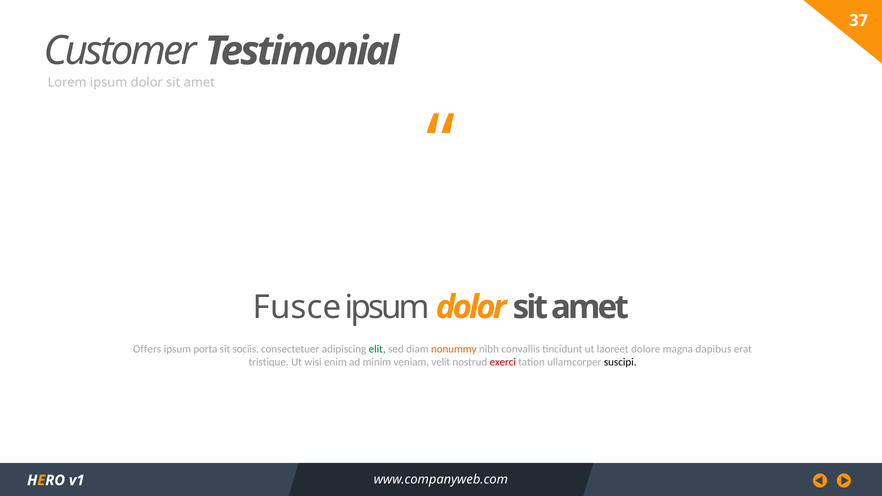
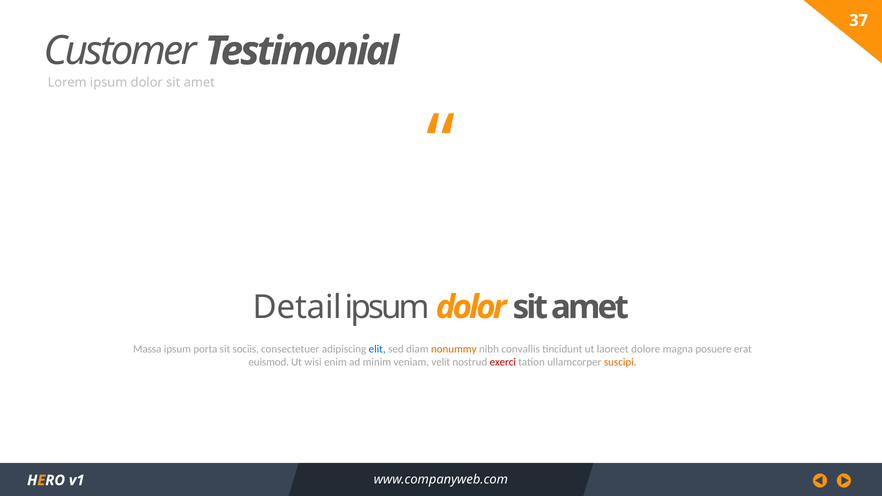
Fusce: Fusce -> Detail
Offers: Offers -> Massa
elit colour: green -> blue
dapibus: dapibus -> posuere
tristique: tristique -> euismod
suscipi colour: black -> orange
